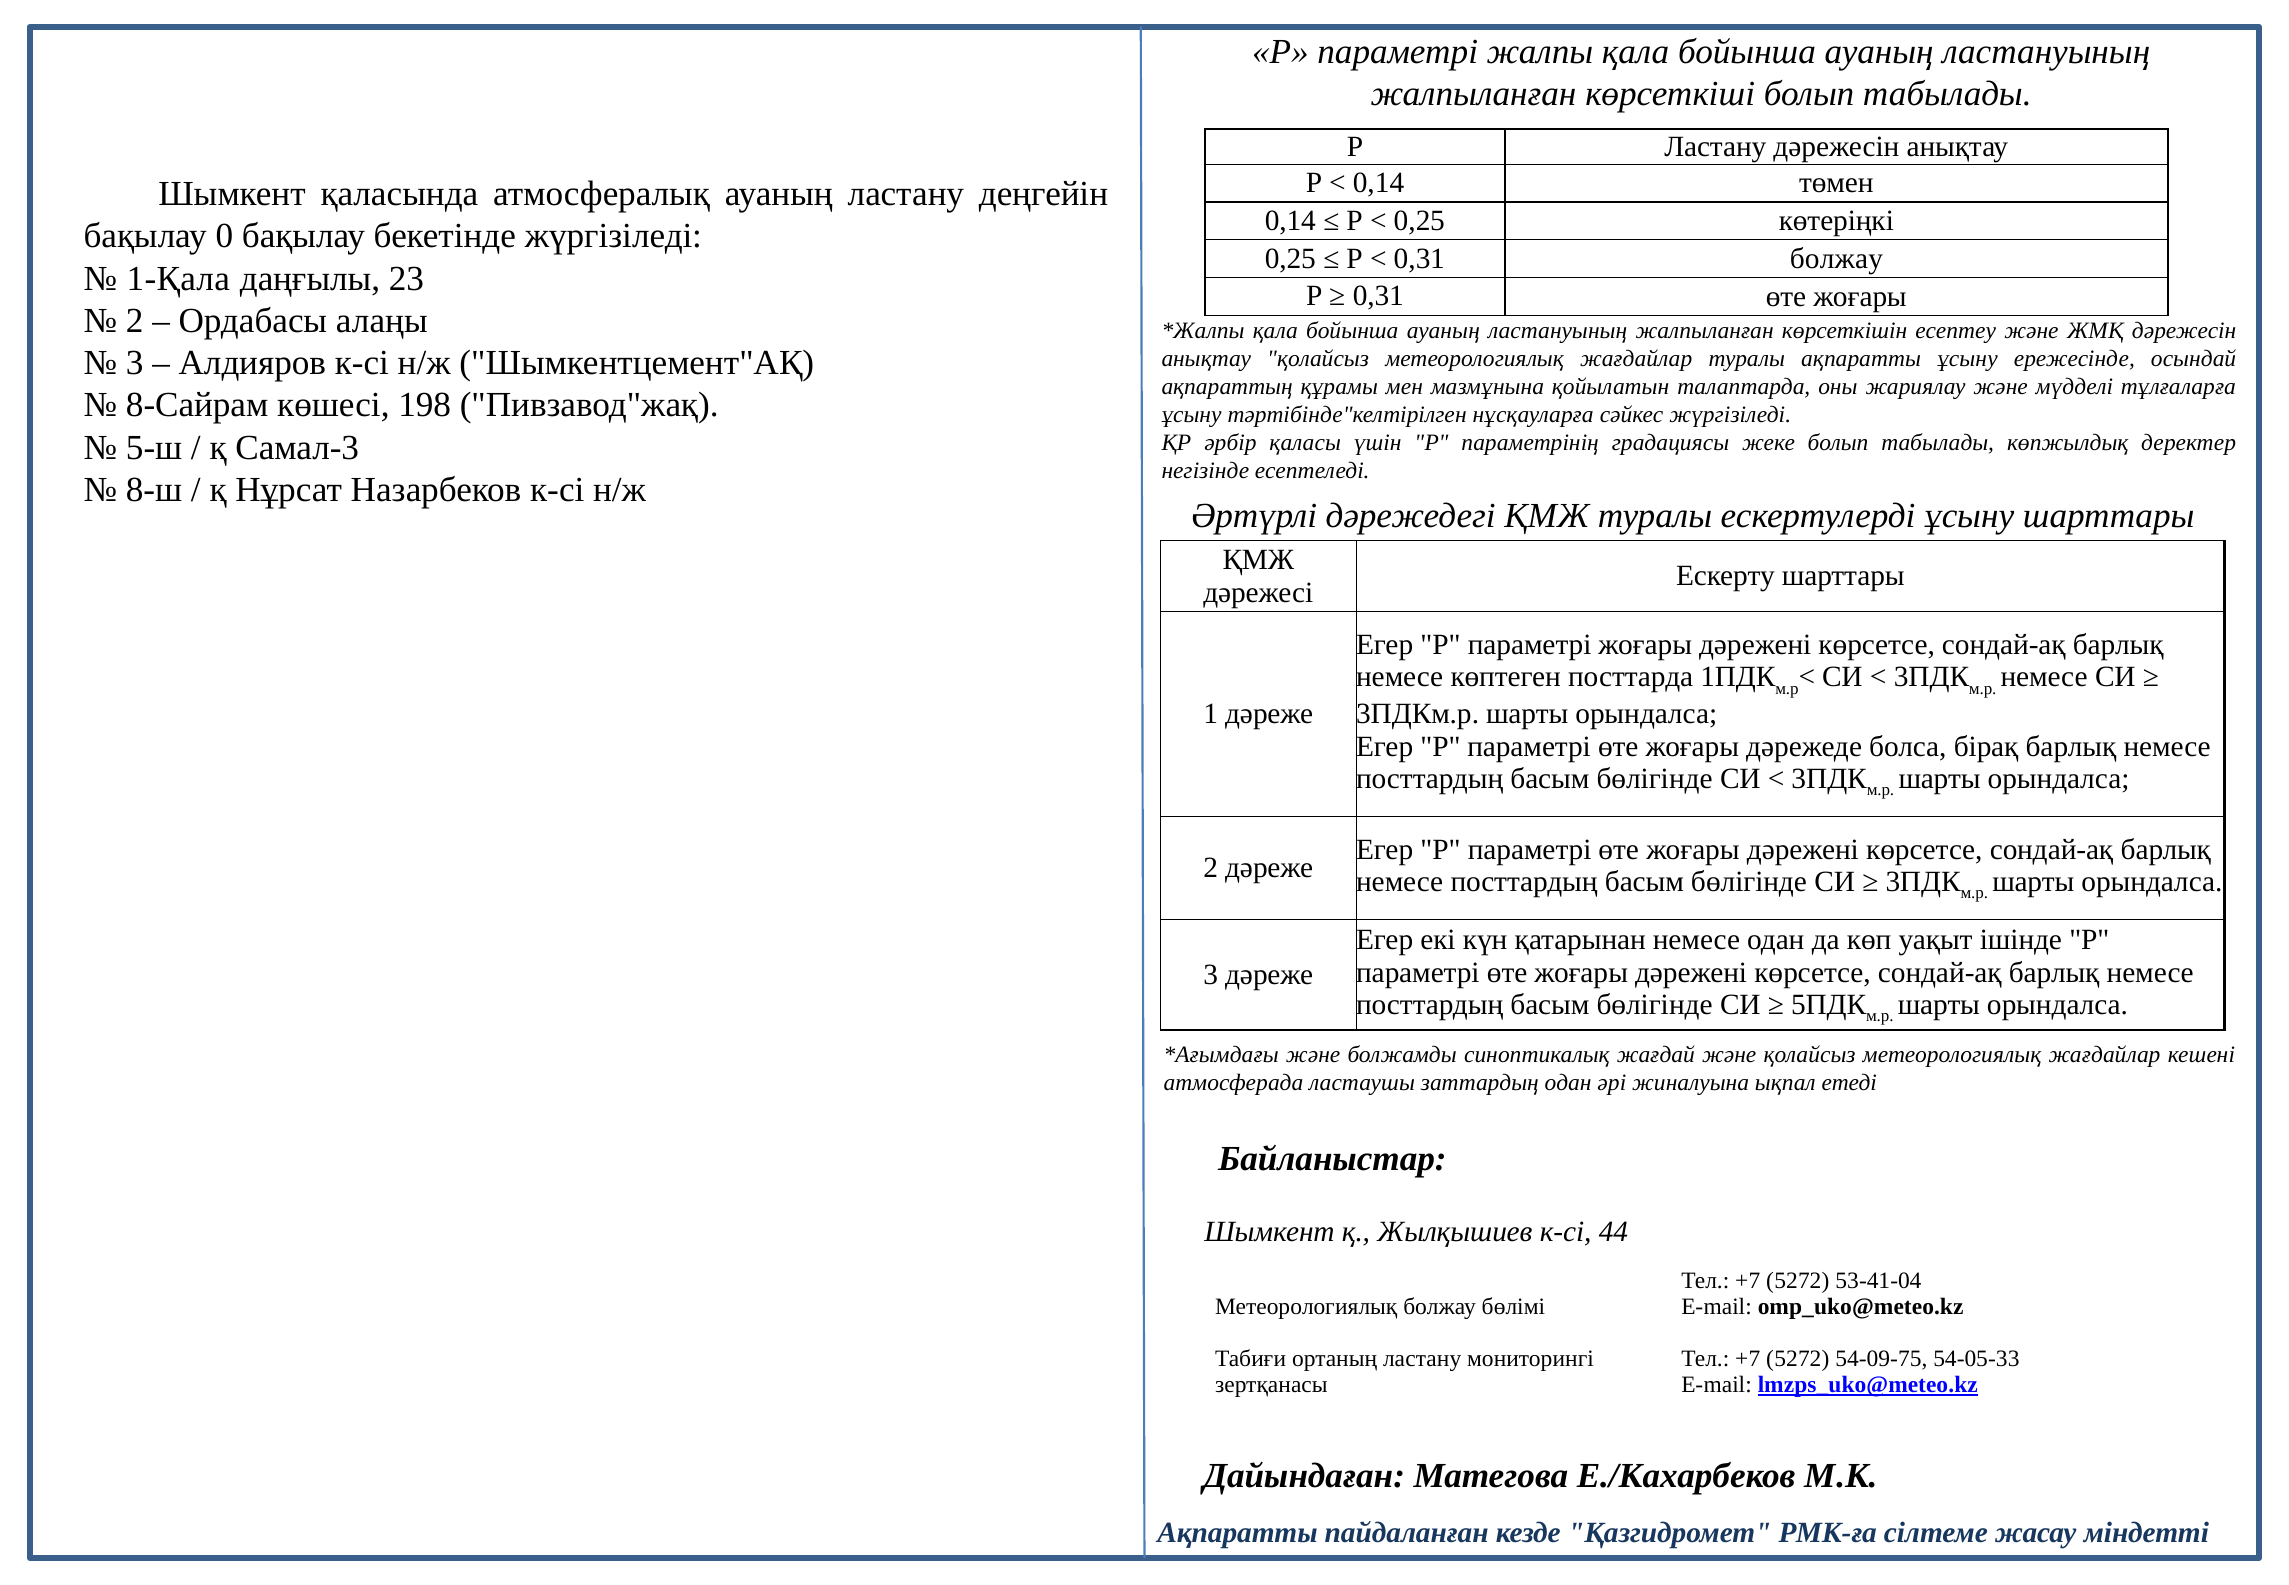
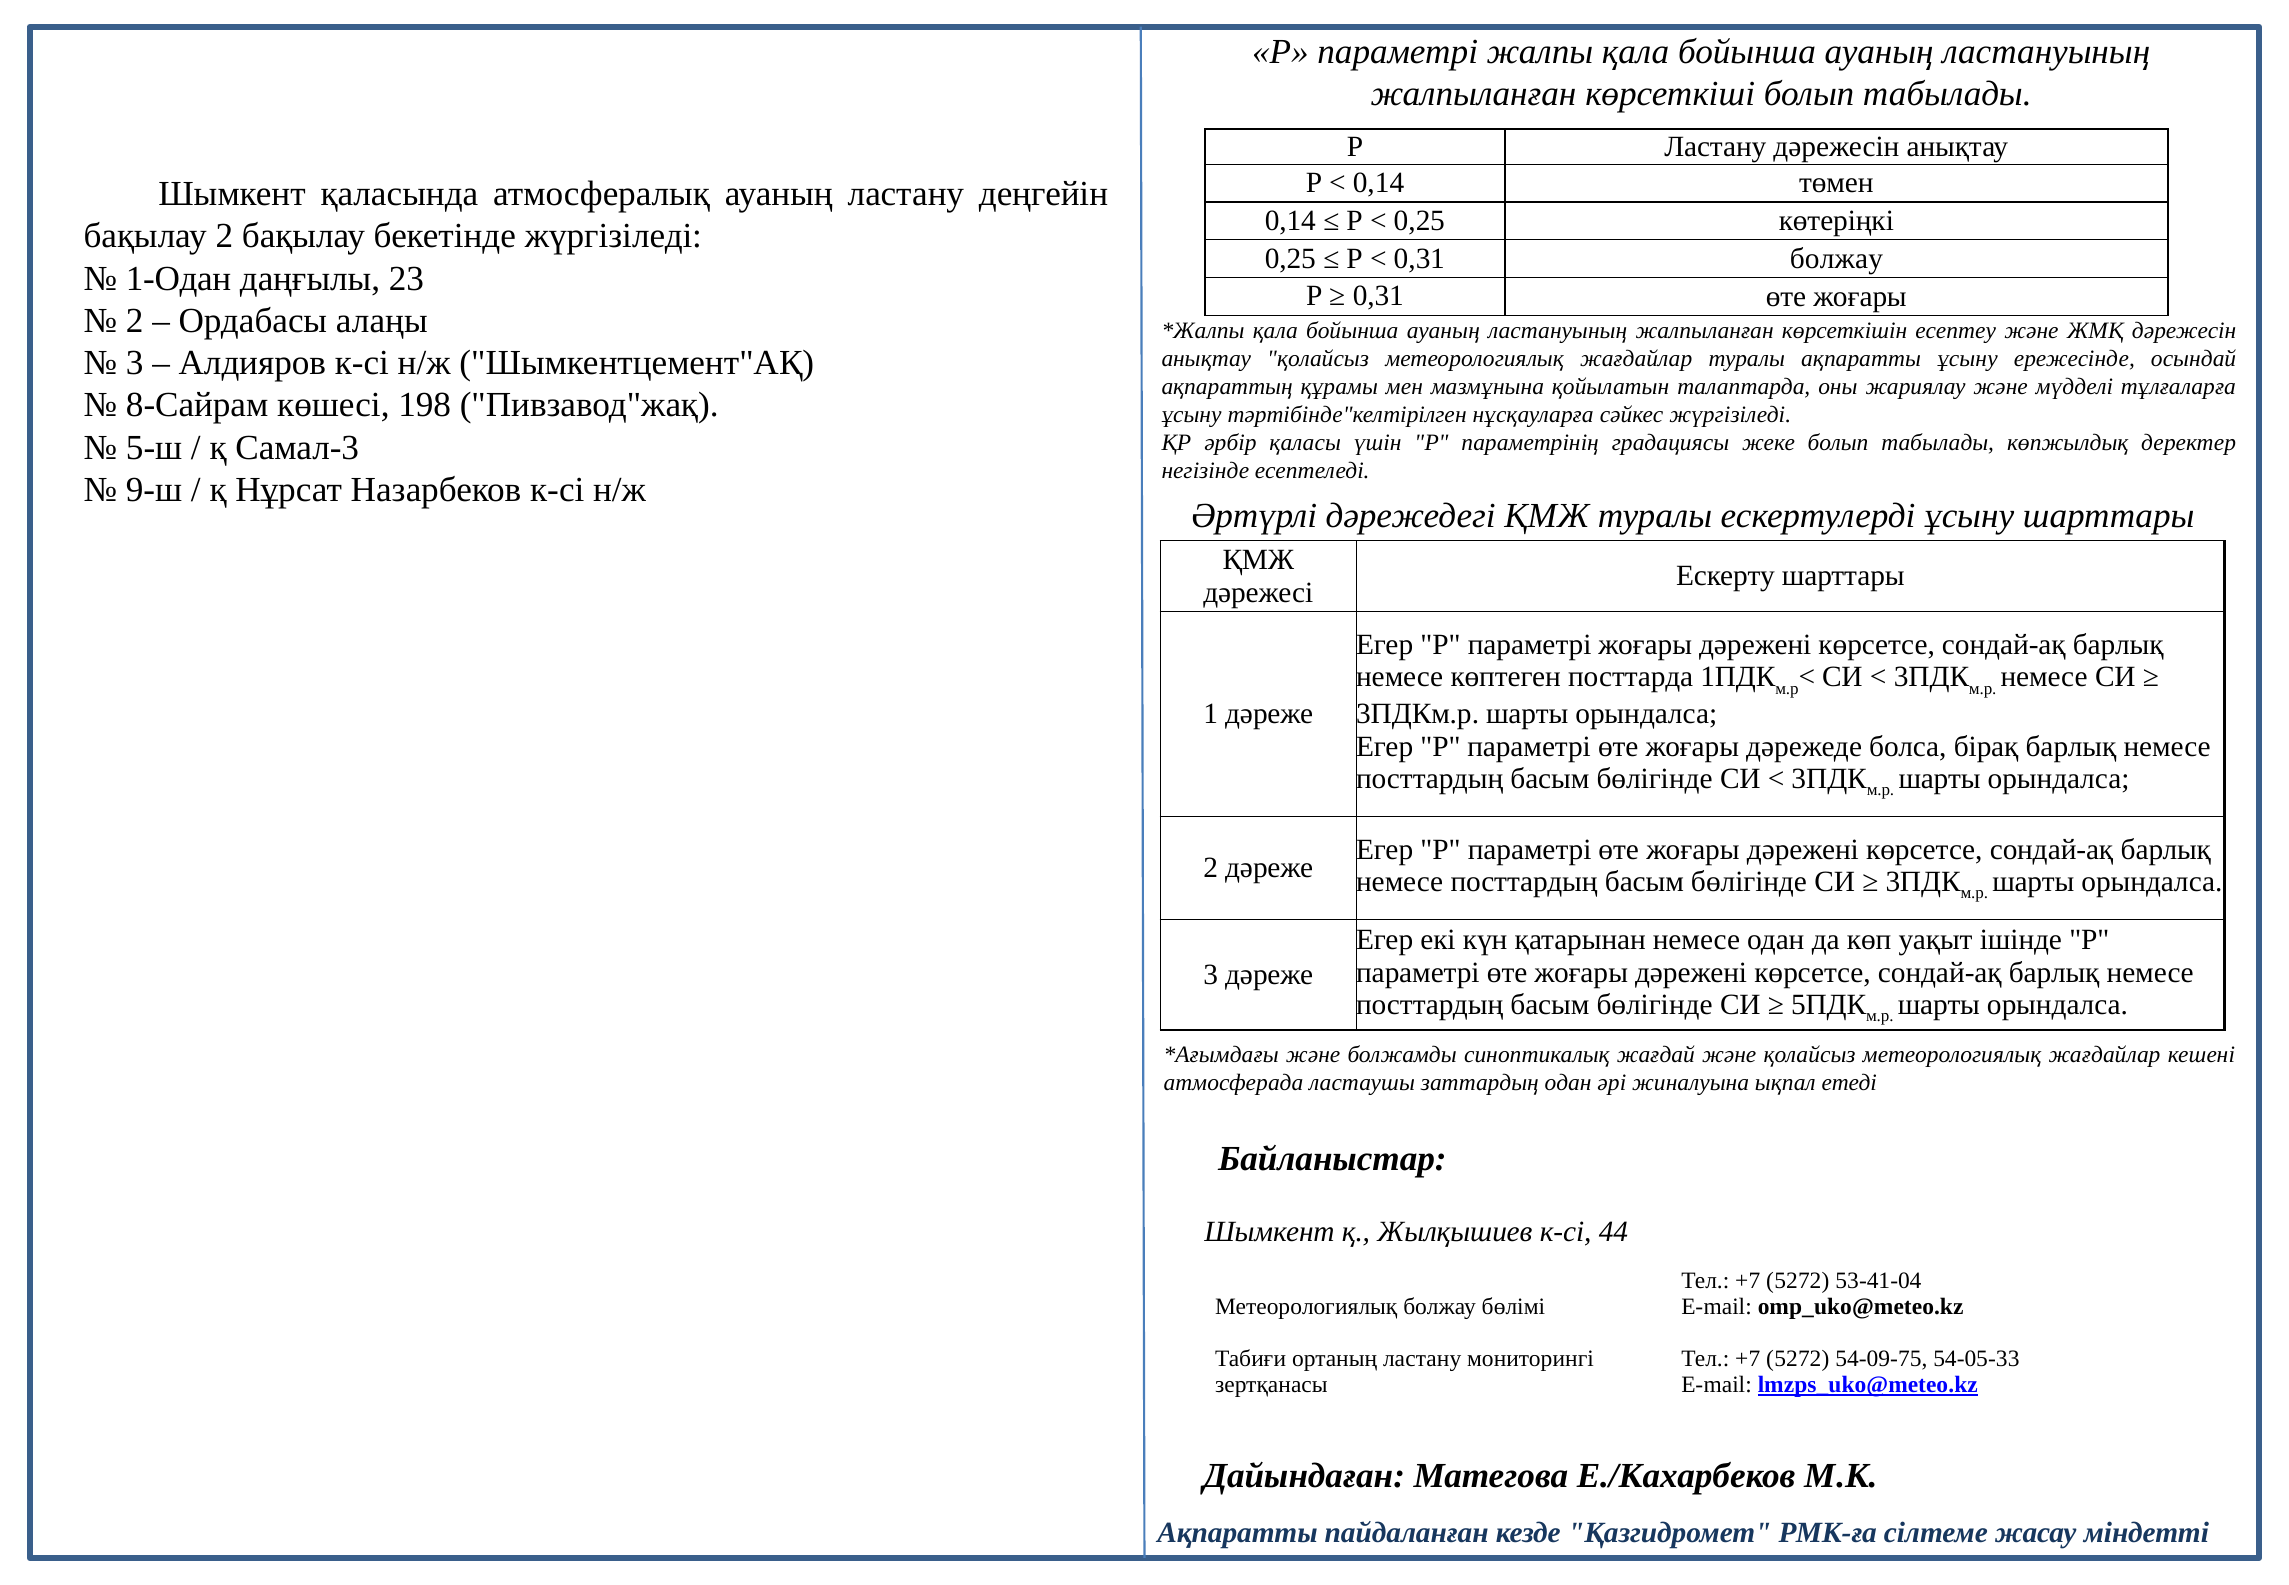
бақылау 0: 0 -> 2
1-Қала: 1-Қала -> 1-Одан
8-ш: 8-ш -> 9-ш
